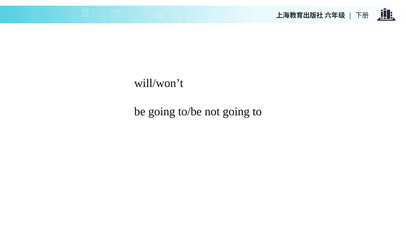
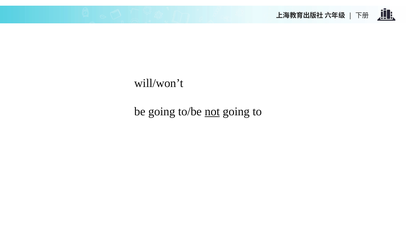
not underline: none -> present
